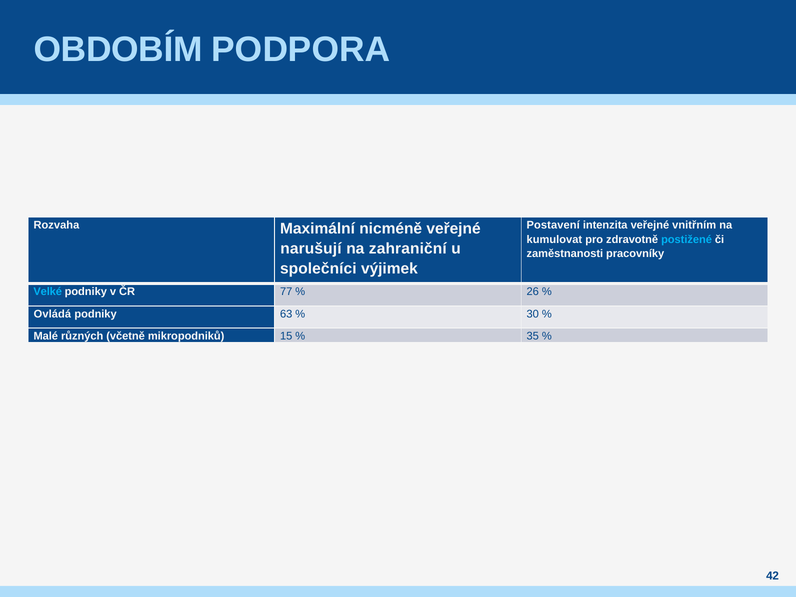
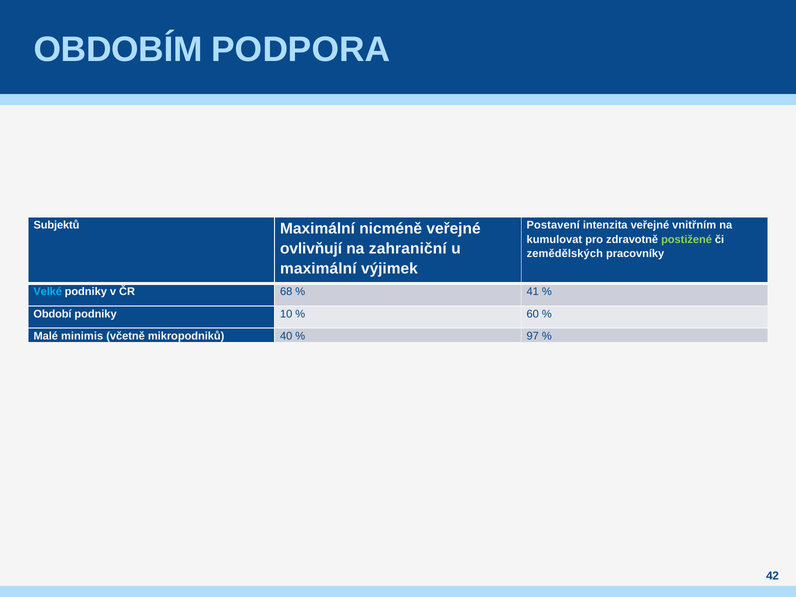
Rozvaha: Rozvaha -> Subjektů
postižené colour: light blue -> light green
narušují: narušují -> ovlivňují
zaměstnanosti: zaměstnanosti -> zemědělských
společníci at (318, 269): společníci -> maximální
77: 77 -> 68
26: 26 -> 41
Ovládá: Ovládá -> Období
63: 63 -> 10
30: 30 -> 60
různých: různých -> minimis
15: 15 -> 40
35: 35 -> 97
